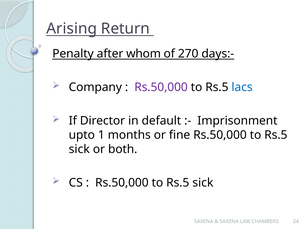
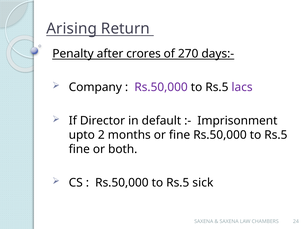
whom: whom -> crores
lacs colour: blue -> purple
1: 1 -> 2
sick at (79, 150): sick -> fine
